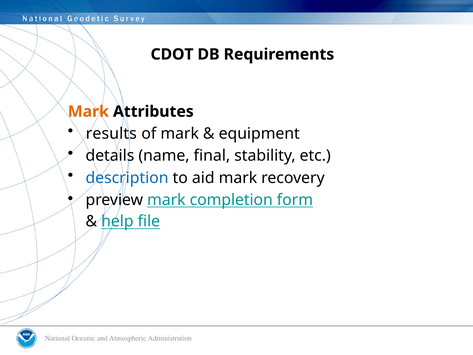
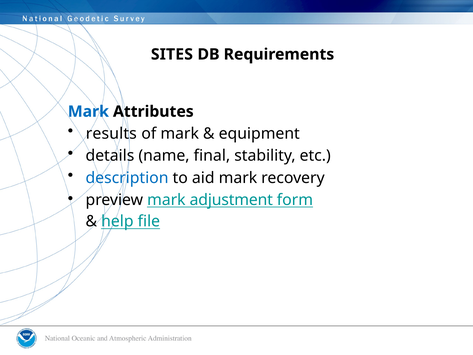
CDOT: CDOT -> SITES
Mark at (88, 111) colour: orange -> blue
completion: completion -> adjustment
